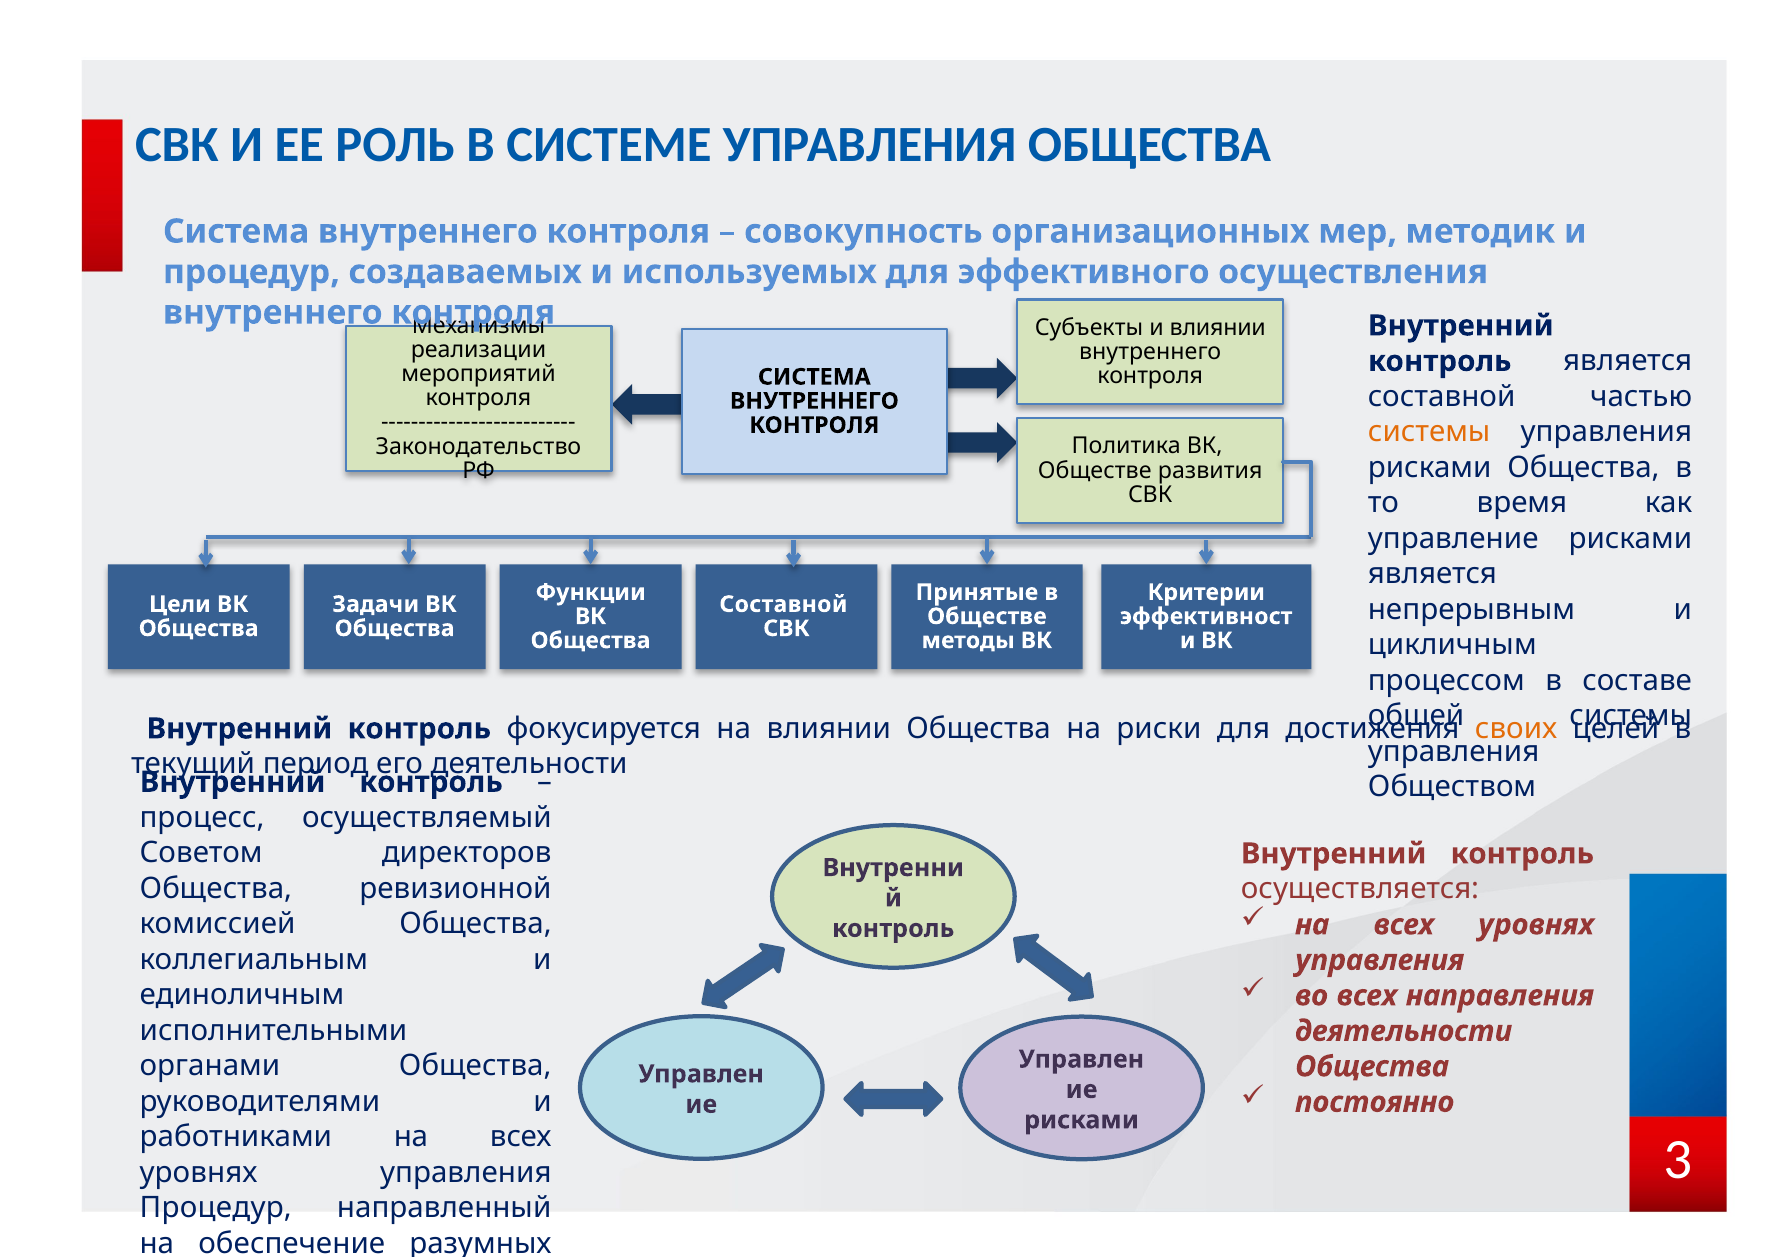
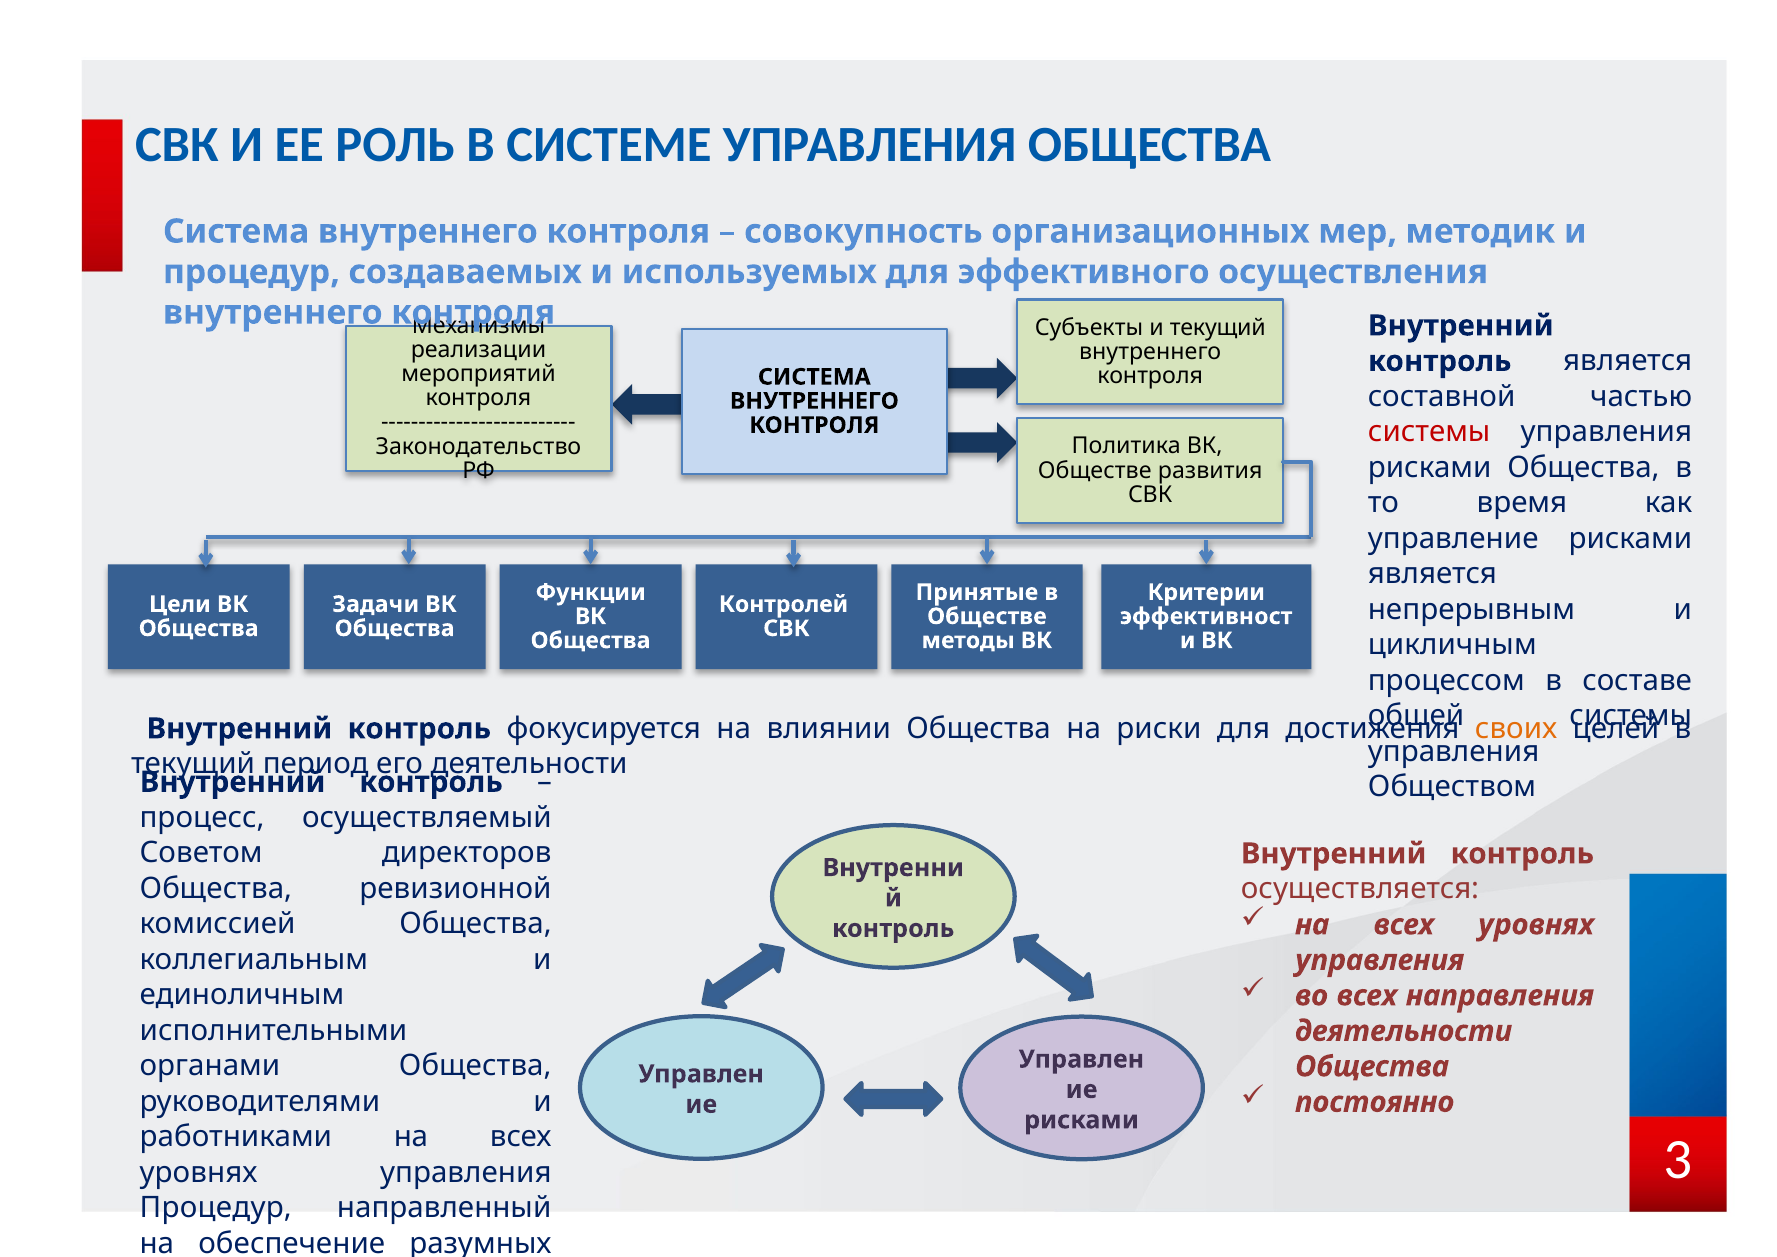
и влиянии: влиянии -> текущий
системы at (1429, 432) colour: orange -> red
Составной at (783, 604): Составной -> Контролей
